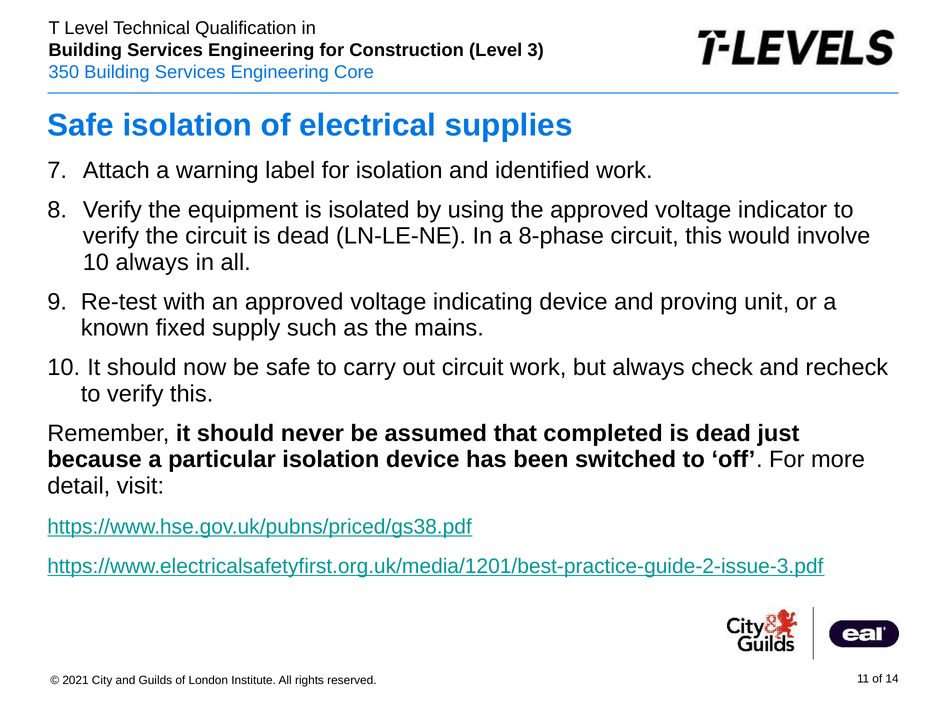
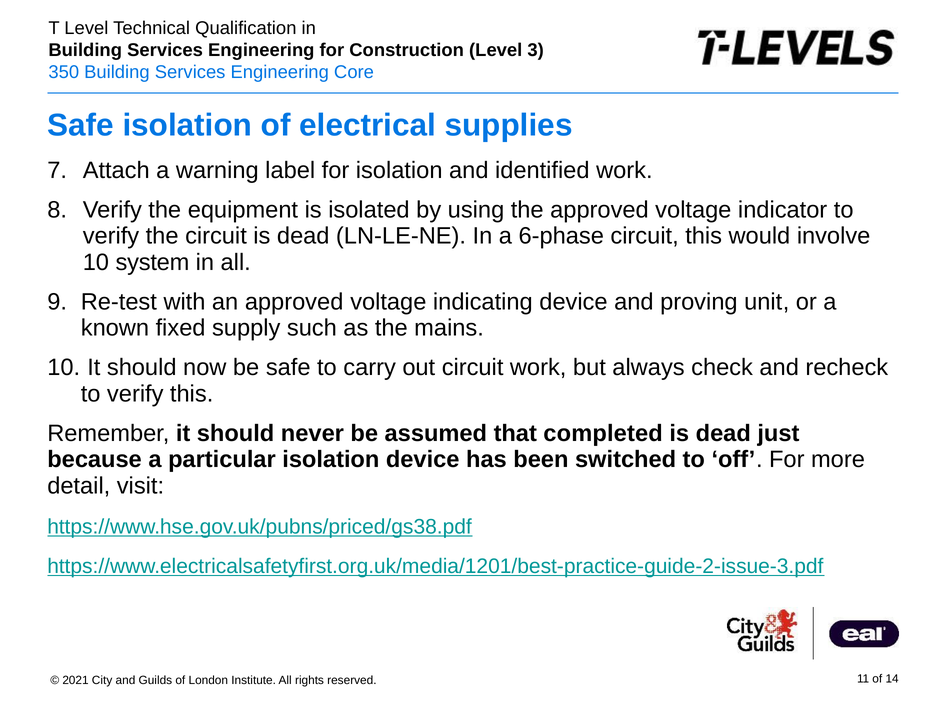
8-phase: 8-phase -> 6-phase
10 always: always -> system
